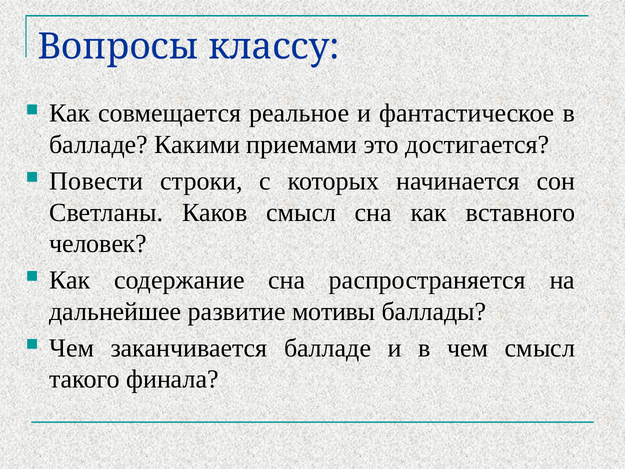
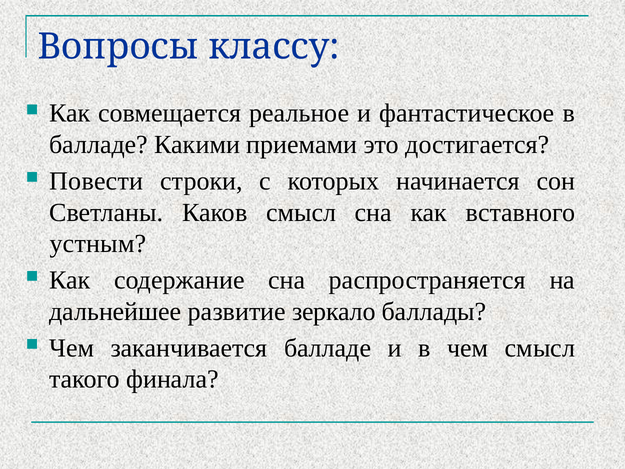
человек: человек -> устным
мотивы: мотивы -> зеркало
